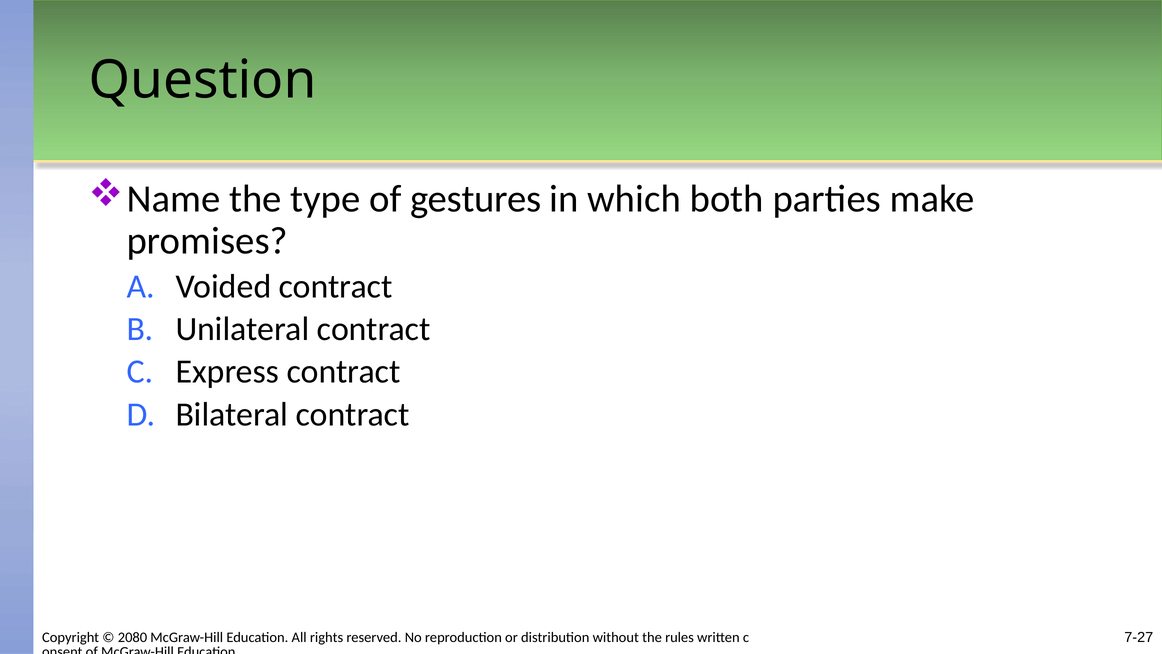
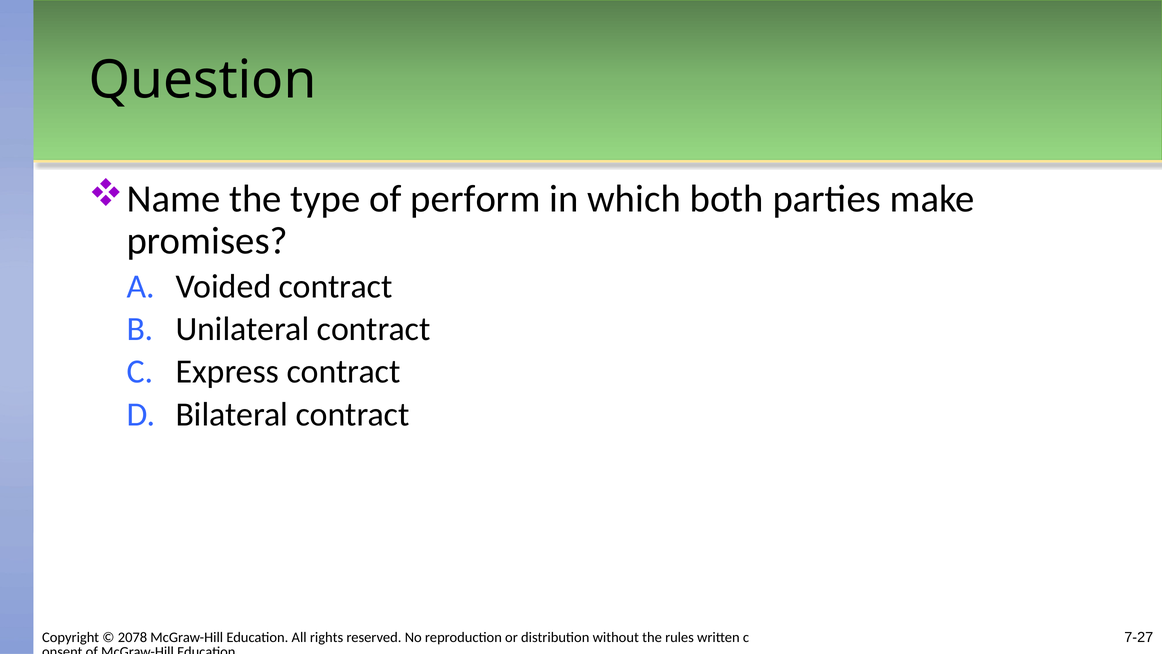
gestures: gestures -> perform
2080: 2080 -> 2078
